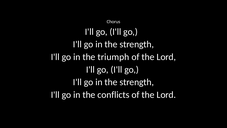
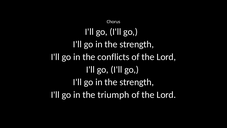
triumph: triumph -> conflicts
conflicts: conflicts -> triumph
